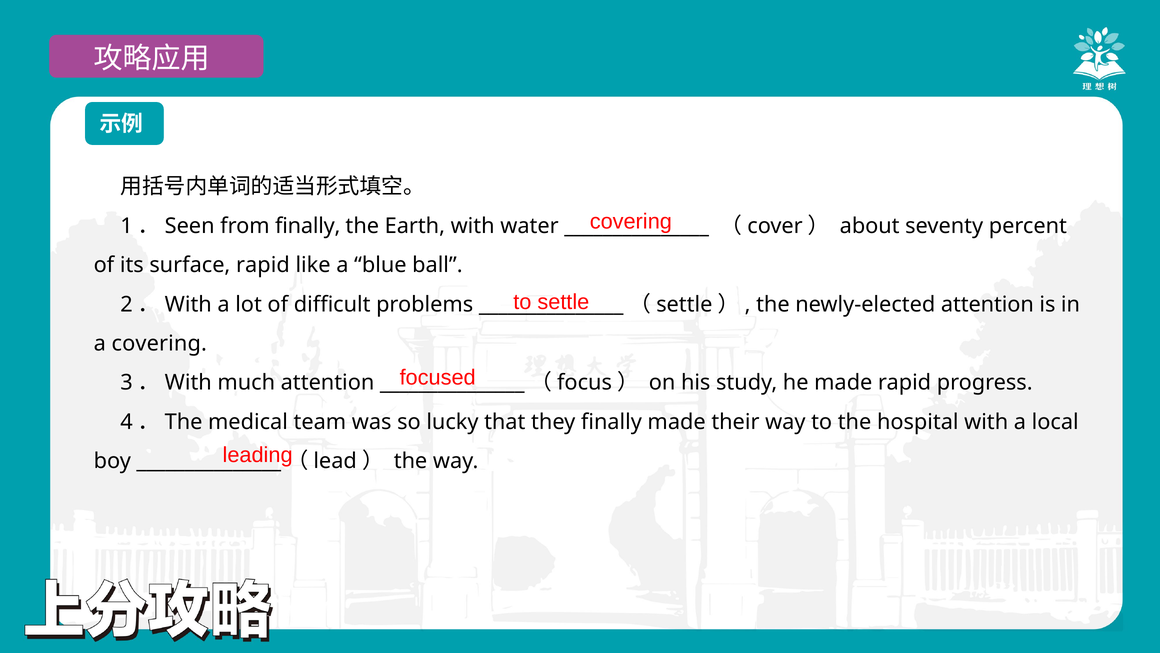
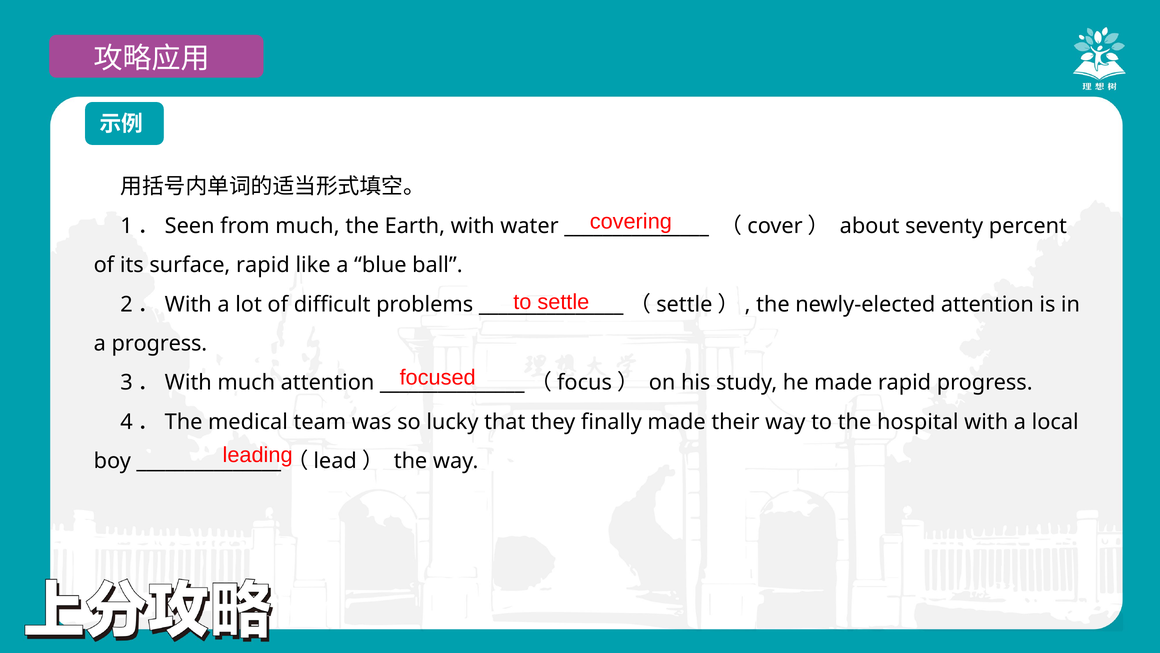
from finally: finally -> much
a covering: covering -> progress
